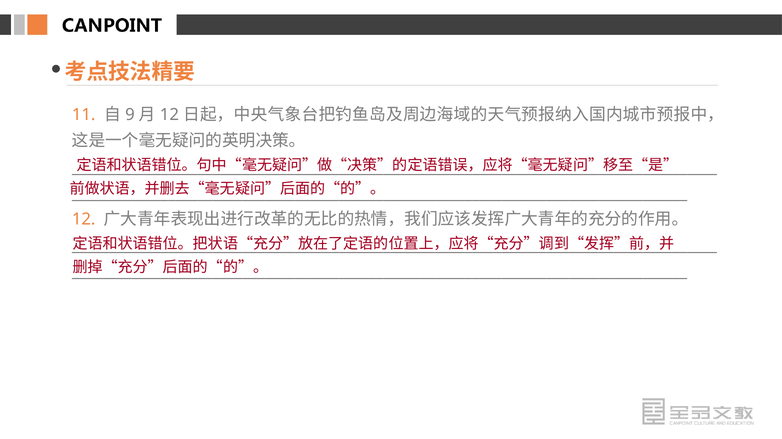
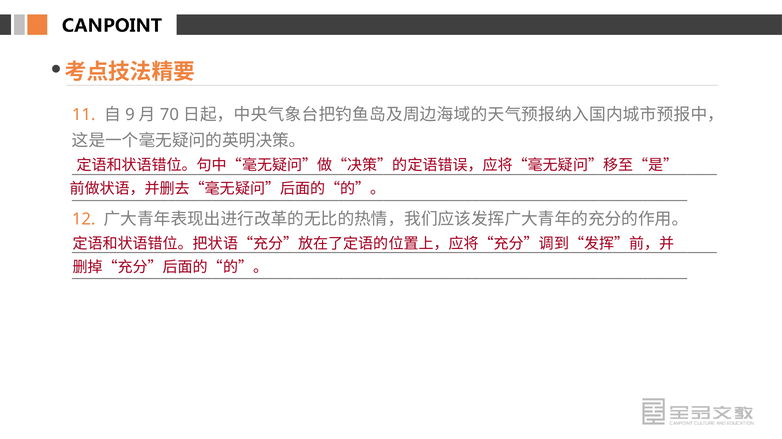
12 at (169, 115): 12 -> 70
